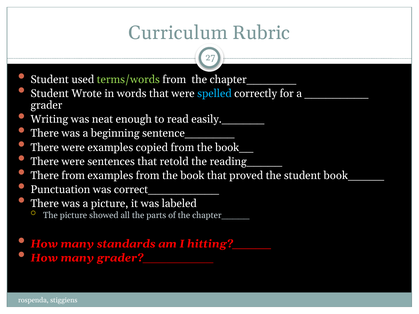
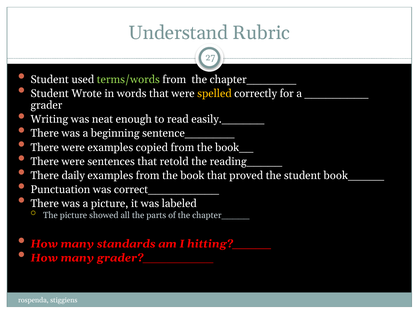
Curriculum: Curriculum -> Understand
spelled colour: light blue -> yellow
There from: from -> daily
